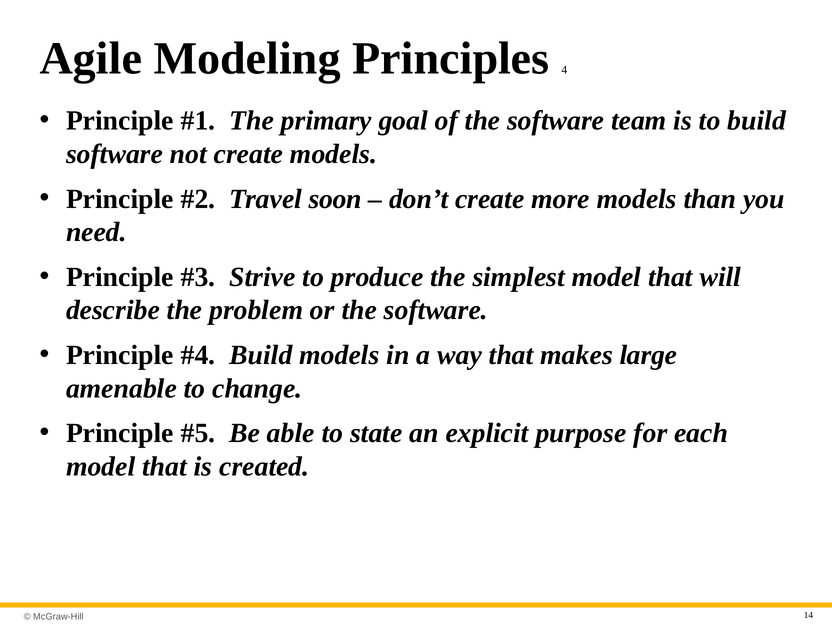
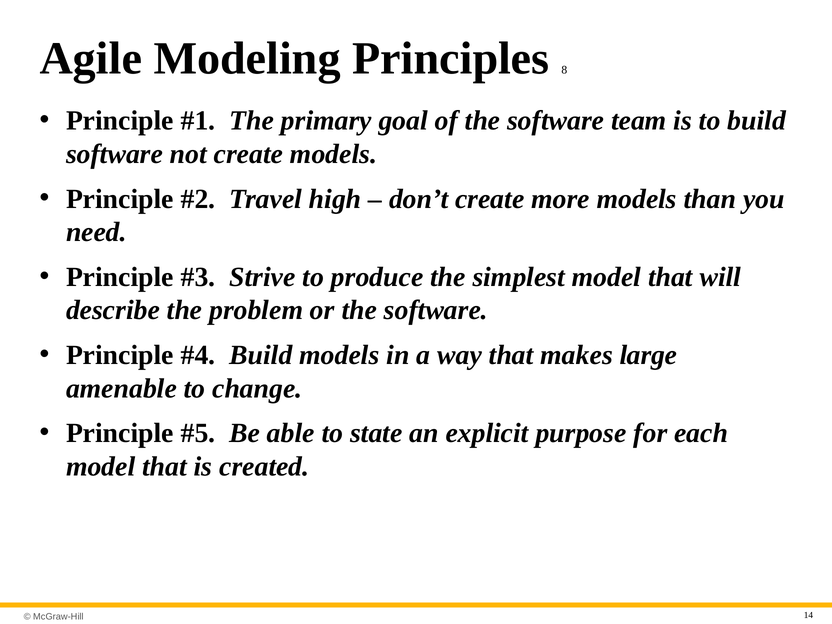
4: 4 -> 8
soon: soon -> high
